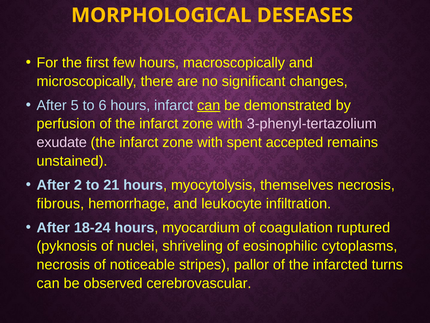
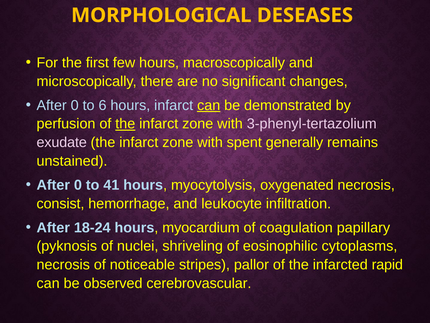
5 at (75, 105): 5 -> 0
the at (125, 124) underline: none -> present
accepted: accepted -> generally
2 at (78, 185): 2 -> 0
21: 21 -> 41
themselves: themselves -> oxygenated
fibrous: fibrous -> consist
ruptured: ruptured -> papillary
turns: turns -> rapid
